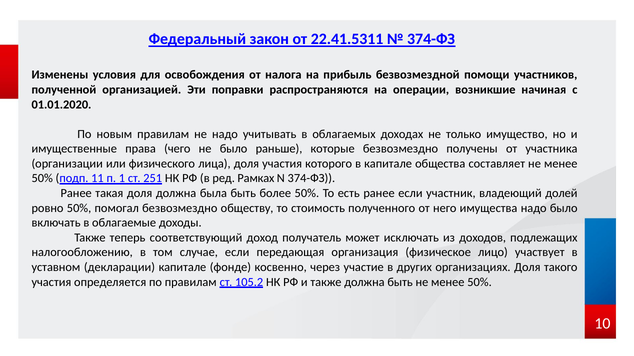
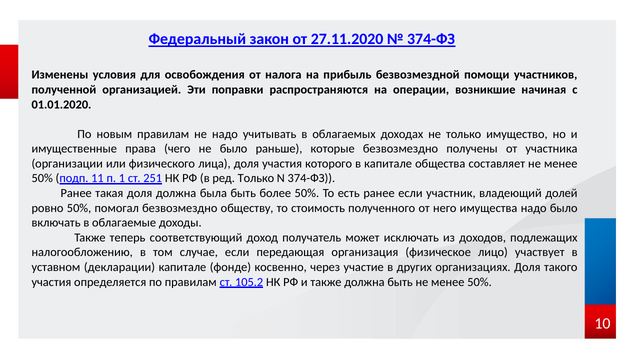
22.41.5311: 22.41.5311 -> 27.11.2020
ред Рамках: Рамках -> Только
